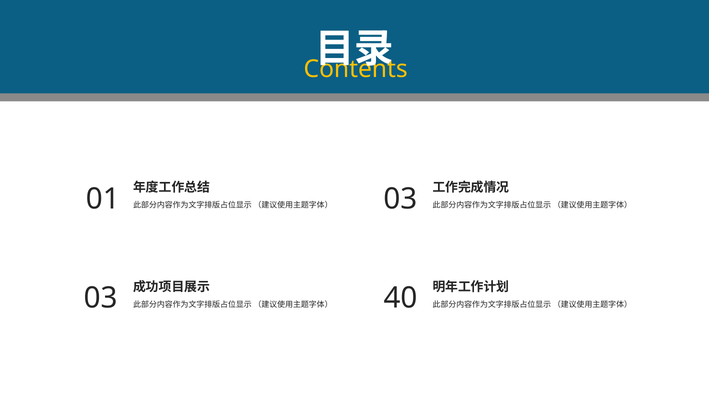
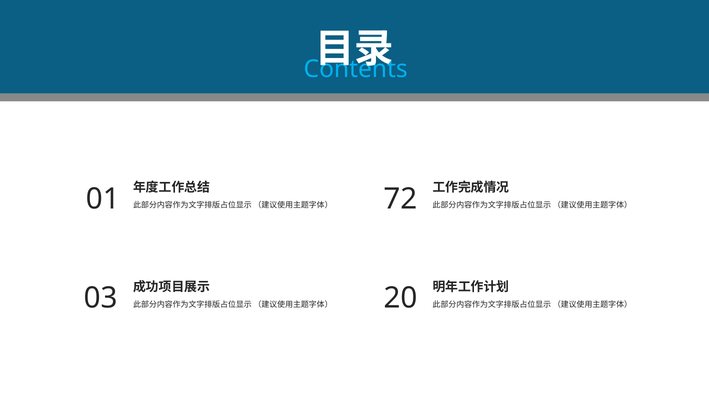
Contents colour: yellow -> light blue
03 at (400, 199): 03 -> 72
40: 40 -> 20
